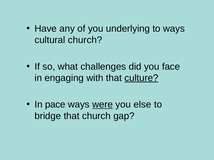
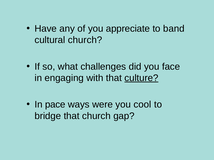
underlying: underlying -> appreciate
to ways: ways -> band
were underline: present -> none
else: else -> cool
